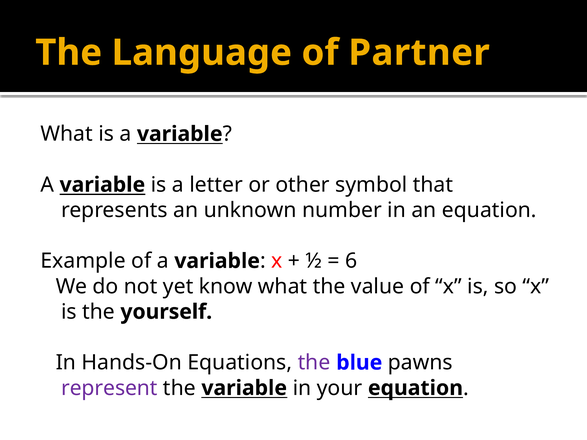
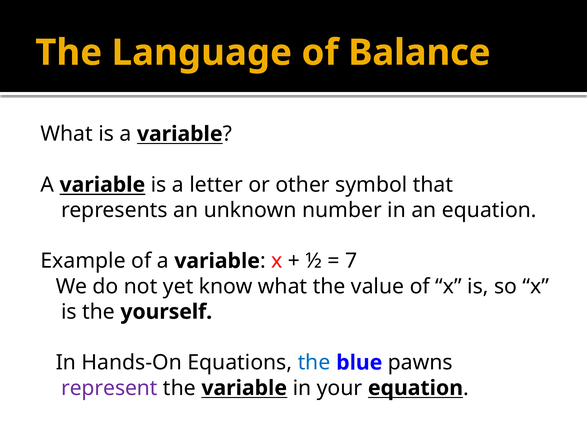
Partner: Partner -> Balance
6: 6 -> 7
the at (314, 363) colour: purple -> blue
